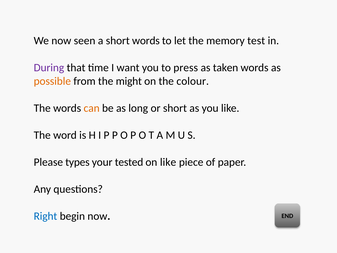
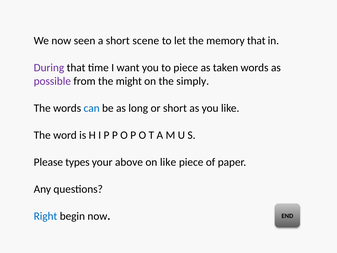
short words: words -> scene
memory test: test -> that
to press: press -> piece
possible colour: orange -> purple
colour: colour -> simply
can colour: orange -> blue
tested: tested -> above
